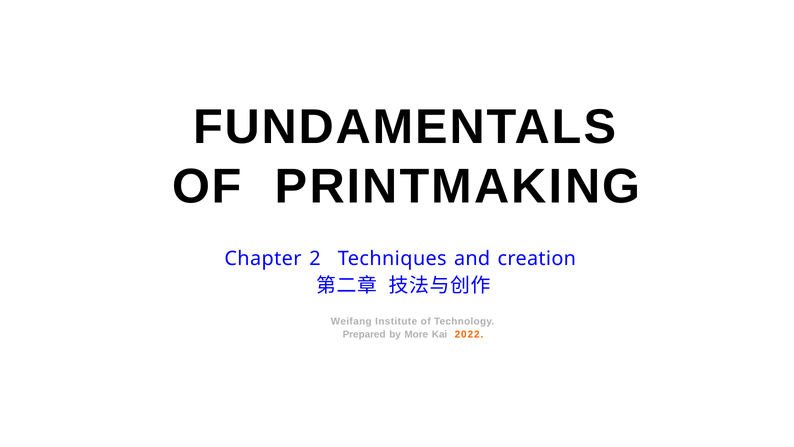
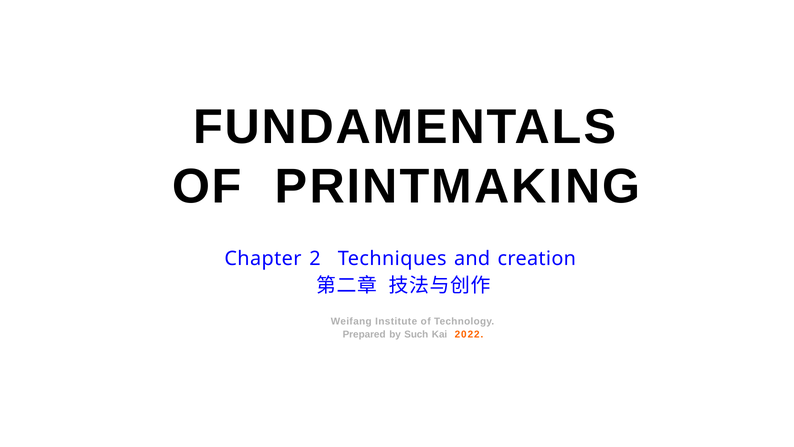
More: More -> Such
